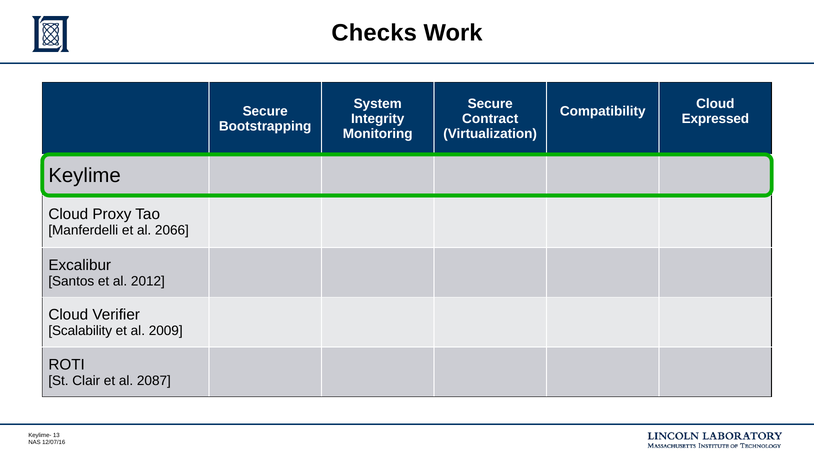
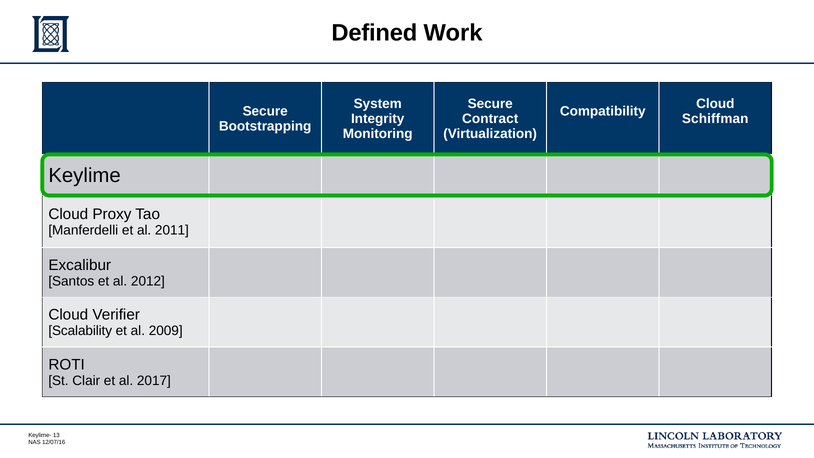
Checks: Checks -> Defined
Expressed: Expressed -> Schiffman
2066: 2066 -> 2011
2087: 2087 -> 2017
